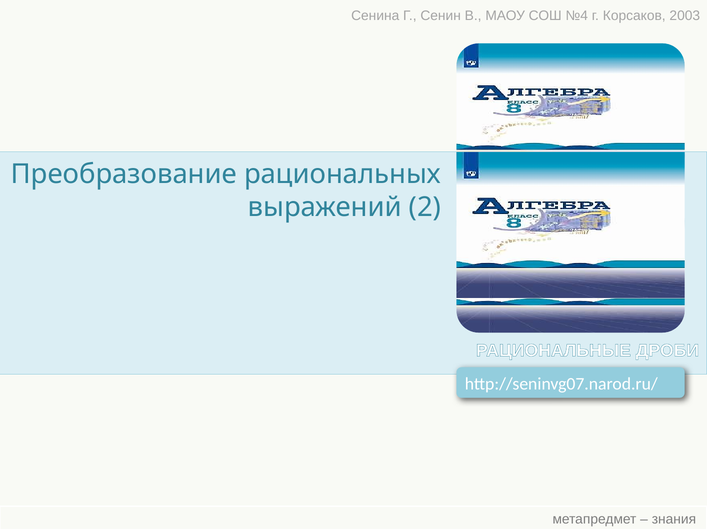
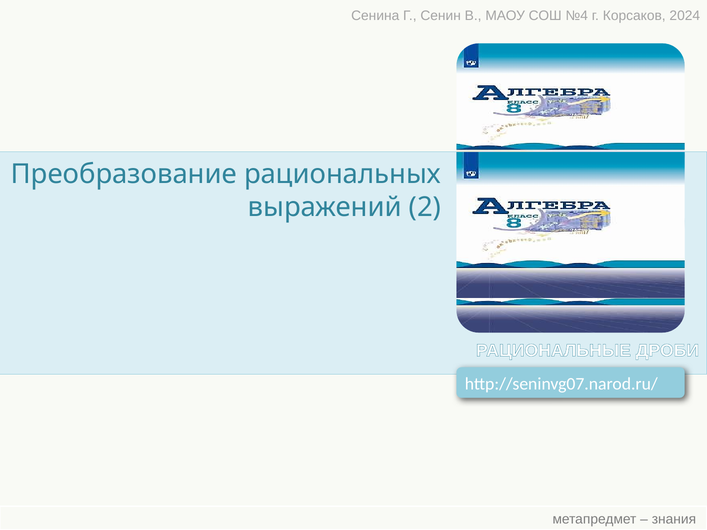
2003: 2003 -> 2024
